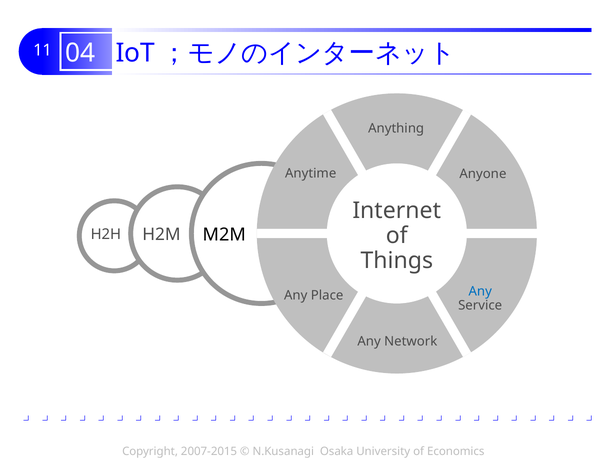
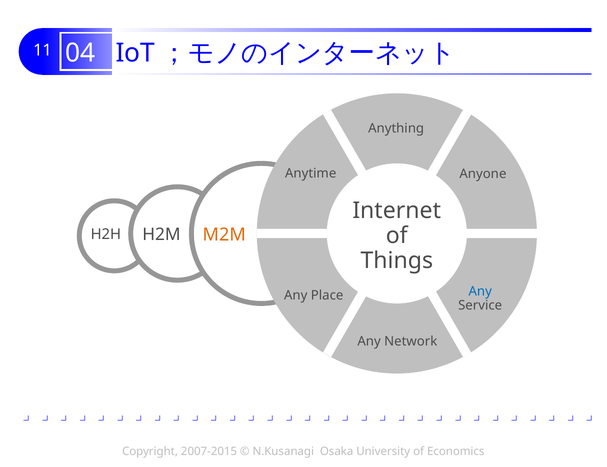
M2M colour: black -> orange
